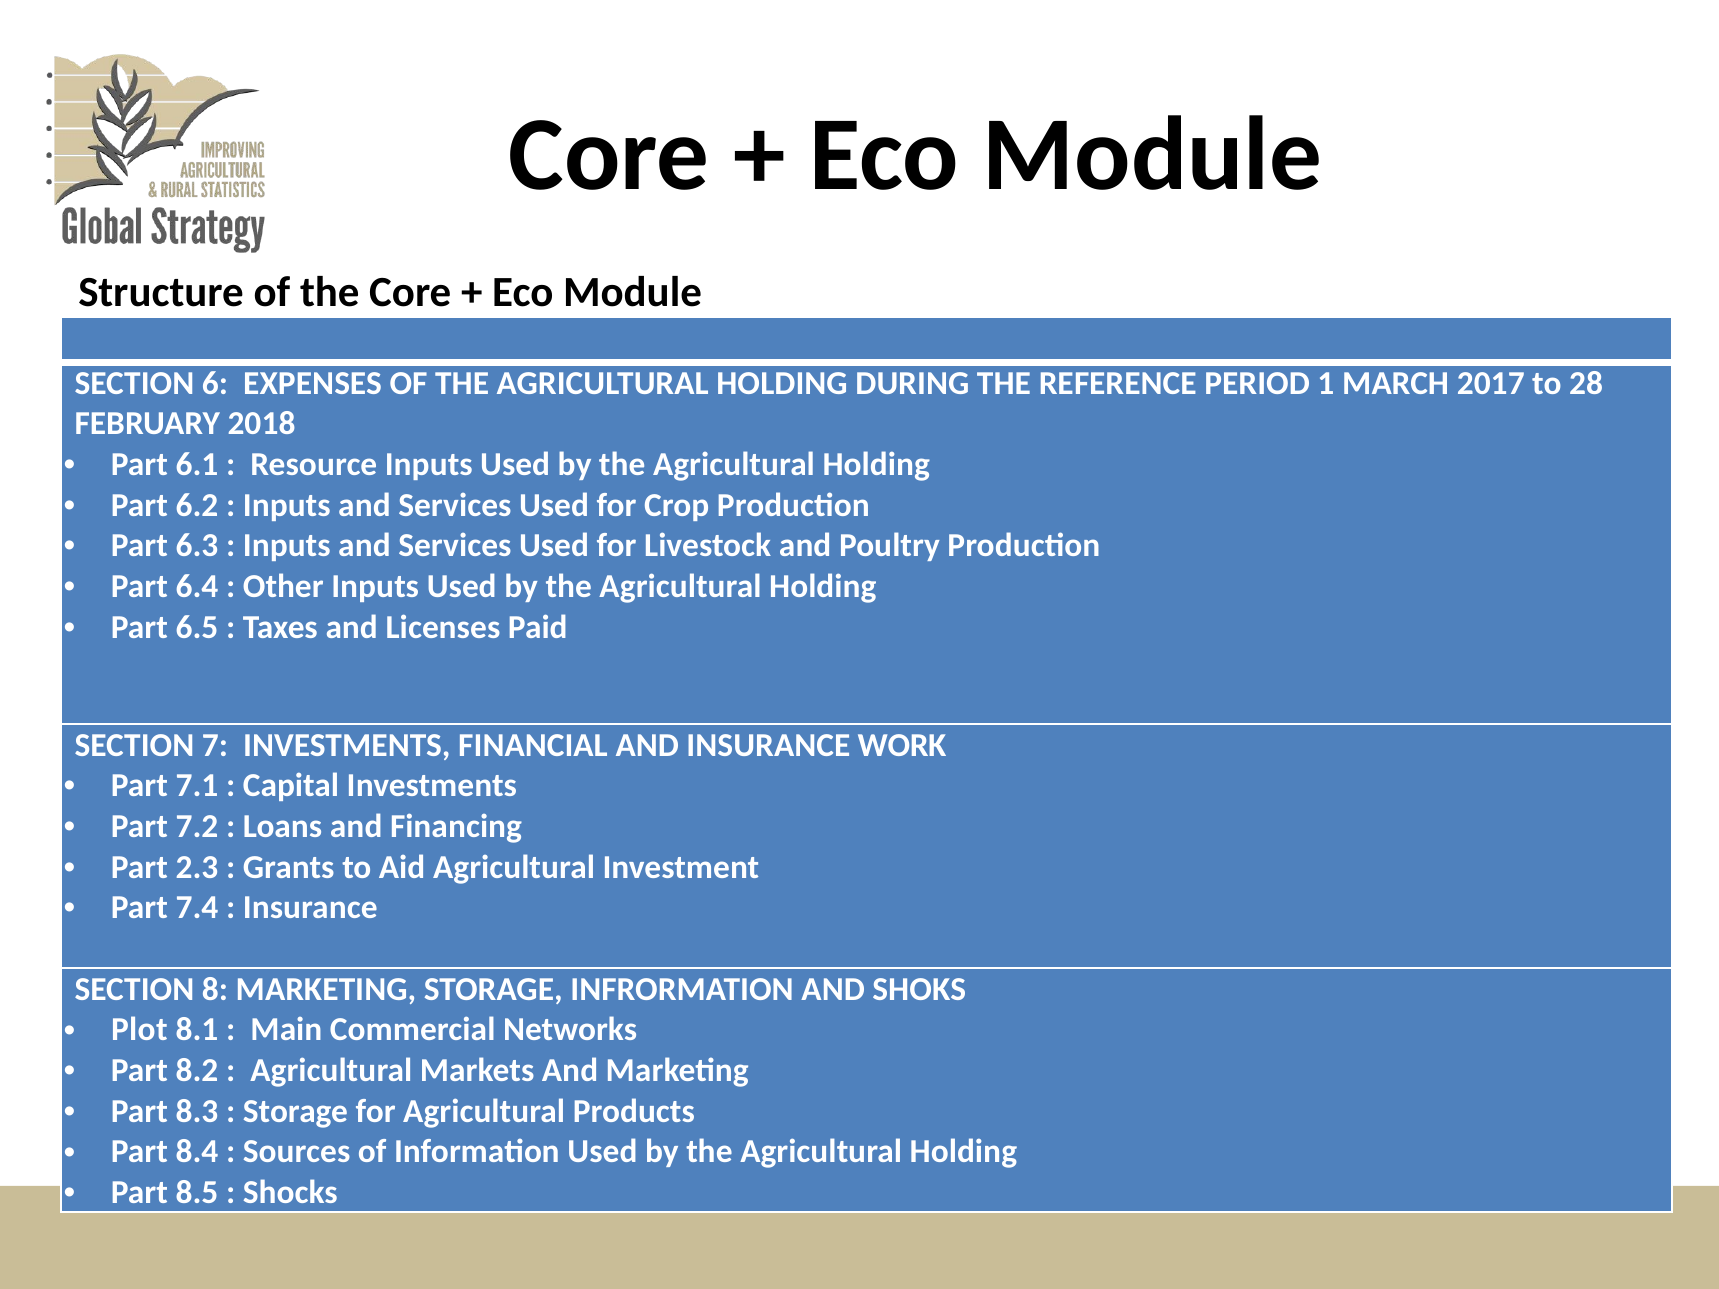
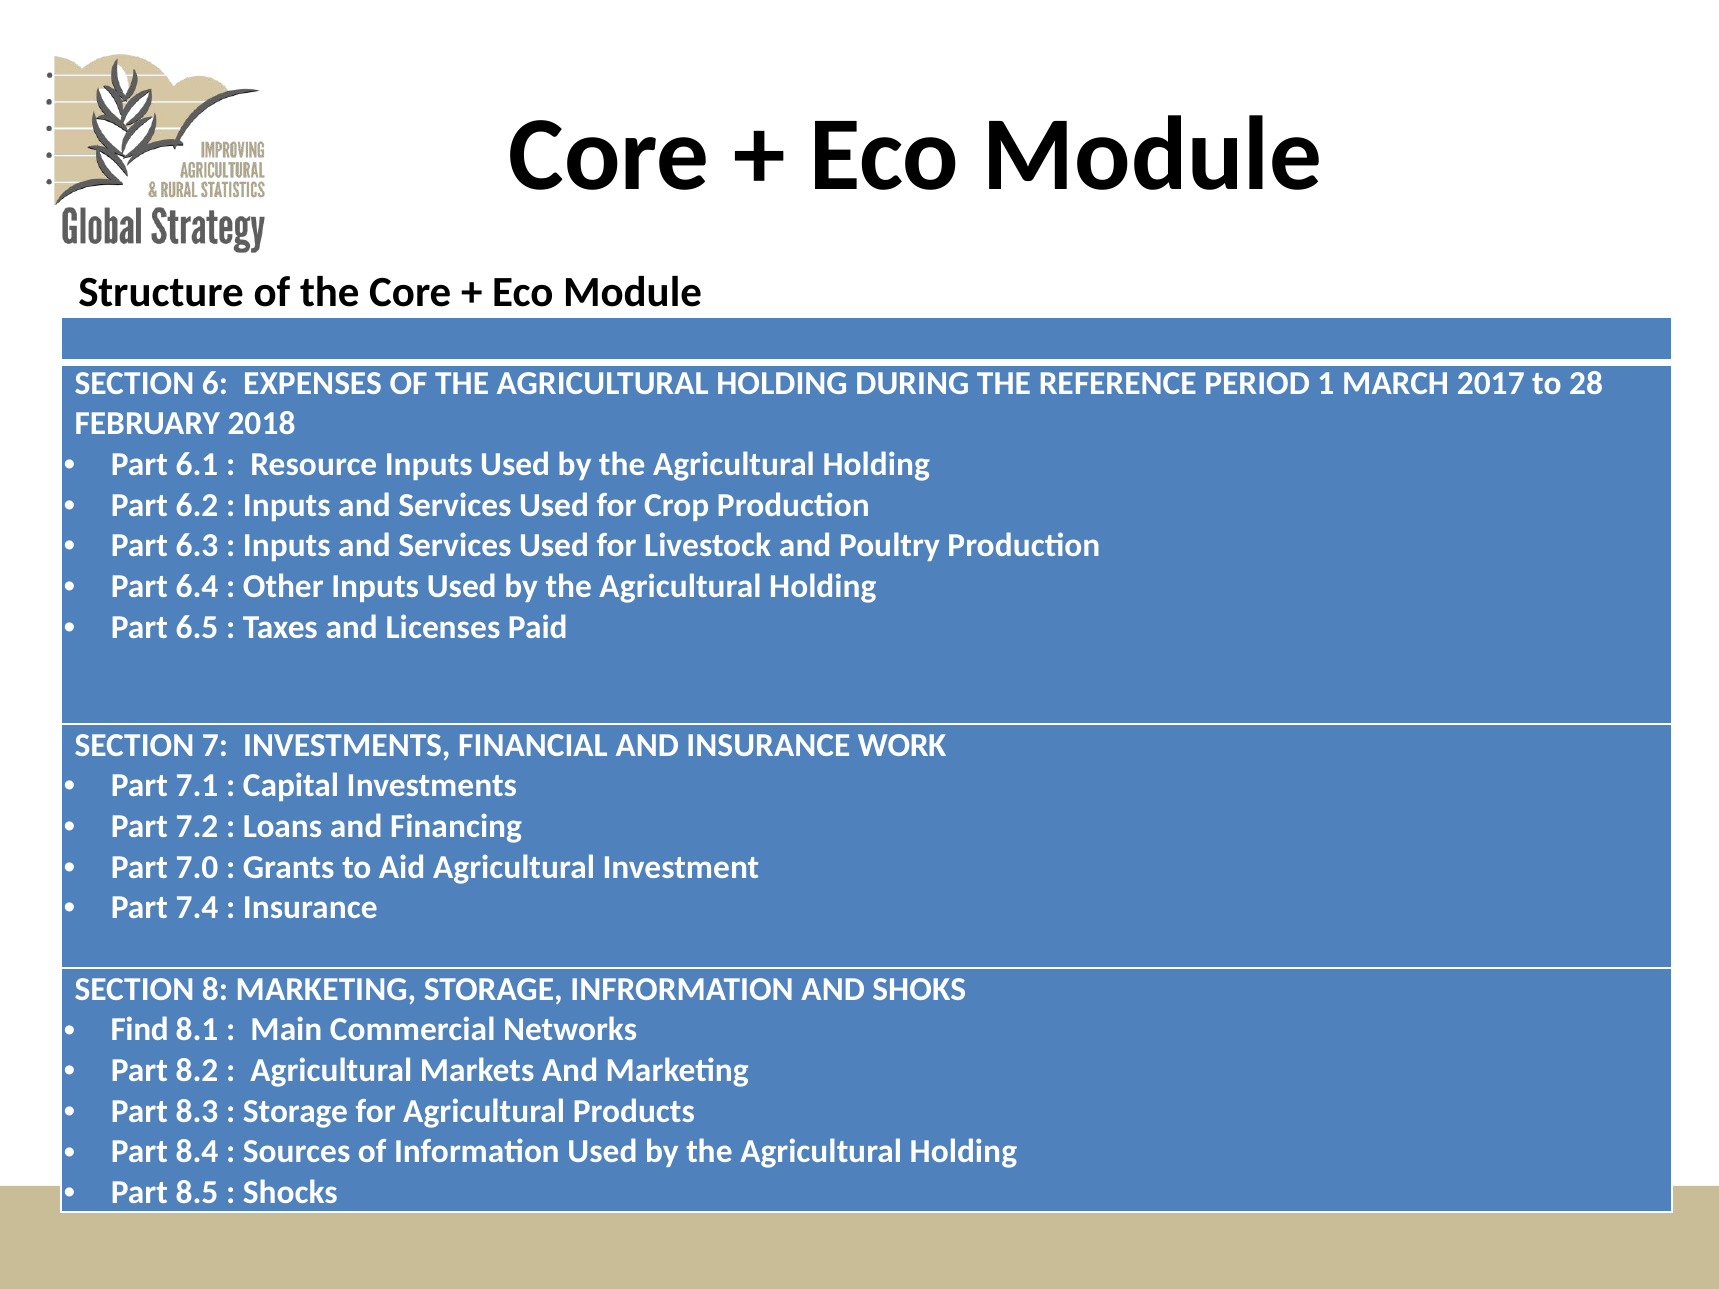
2.3: 2.3 -> 7.0
Plot: Plot -> Find
